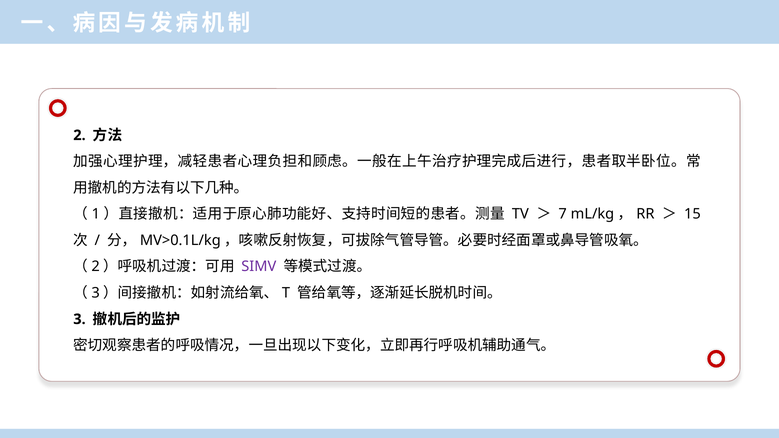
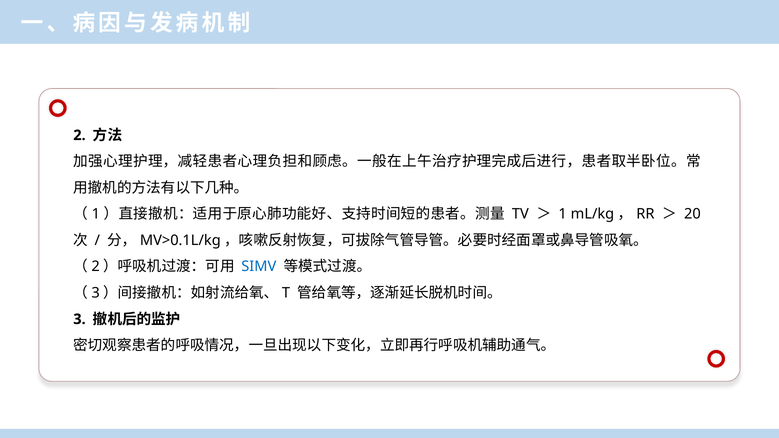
7 at (563, 214): 7 -> 1
15: 15 -> 20
SIMV colour: purple -> blue
